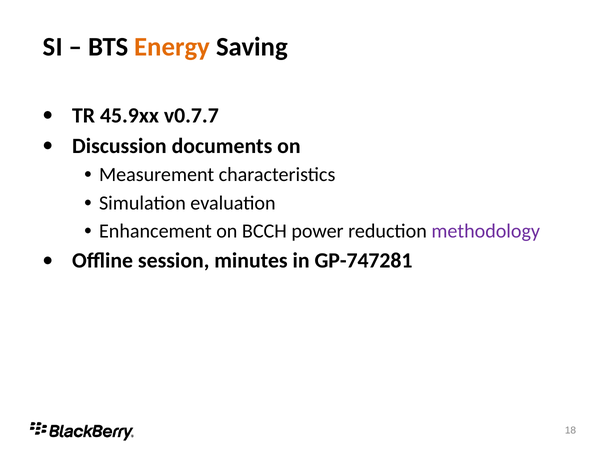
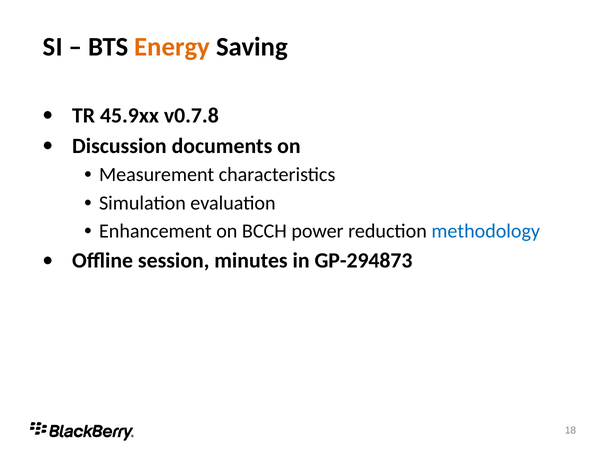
v0.7.7: v0.7.7 -> v0.7.8
methodology colour: purple -> blue
GP-747281: GP-747281 -> GP-294873
